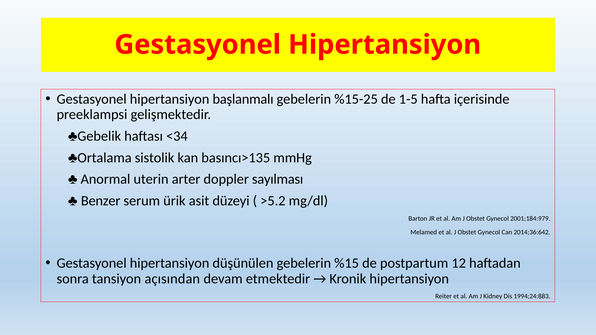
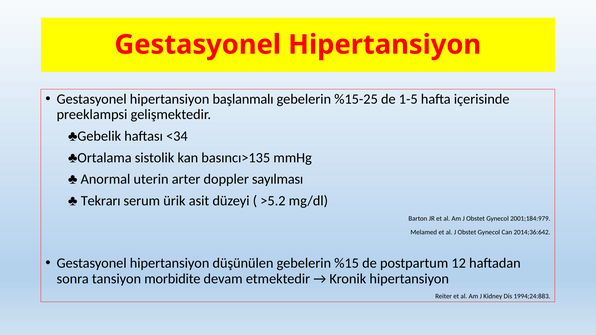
Benzer: Benzer -> Tekrarı
açısından: açısından -> morbidite
